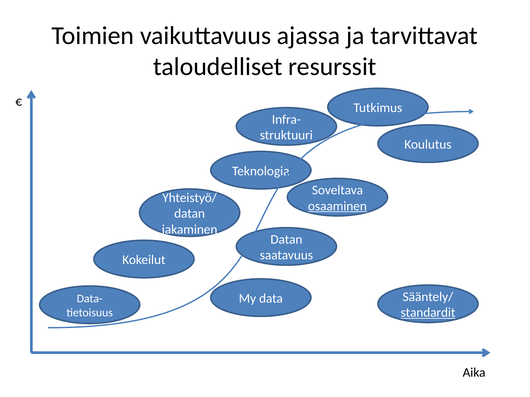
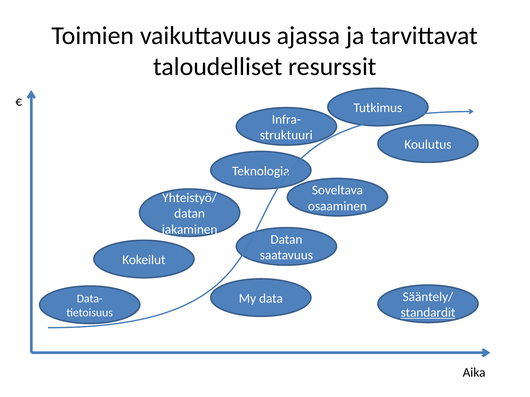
osaaminen underline: present -> none
